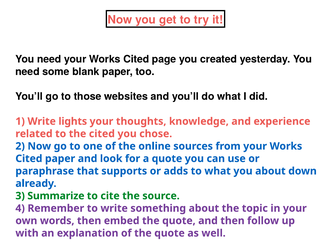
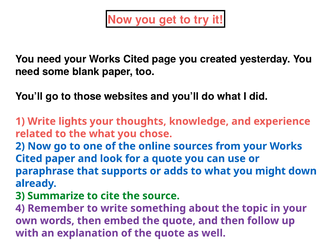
the cited: cited -> what
you about: about -> might
